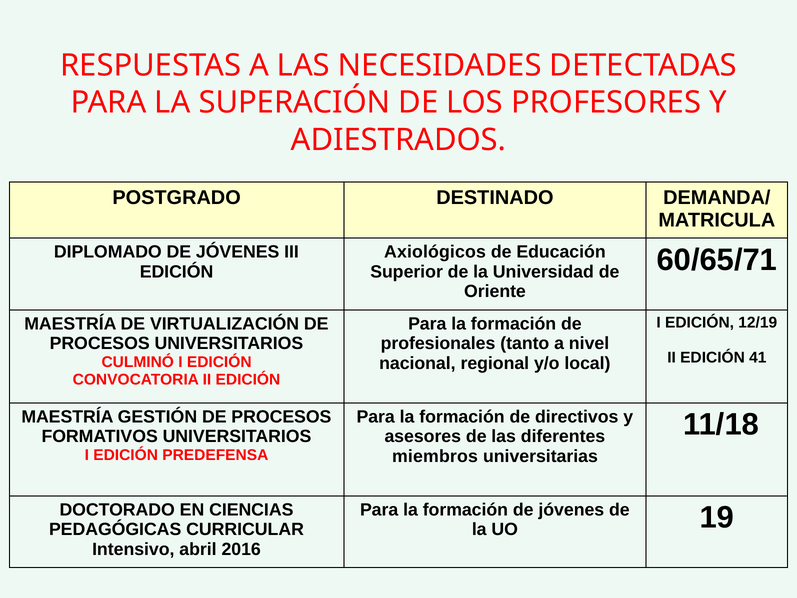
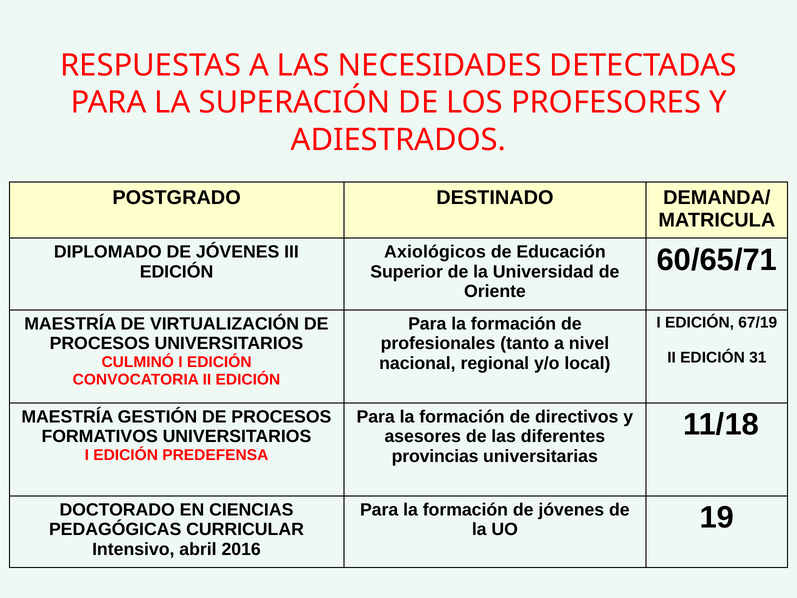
12/19: 12/19 -> 67/19
41: 41 -> 31
miembros: miembros -> provincias
